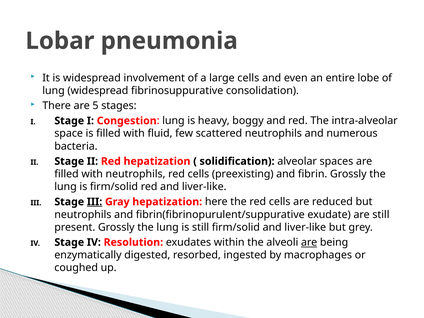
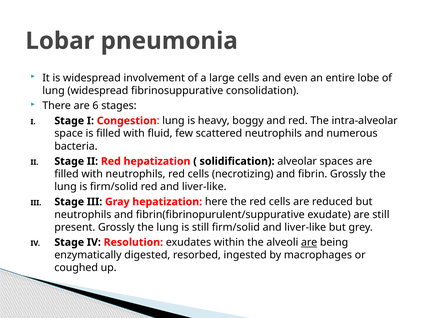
5: 5 -> 6
preexisting: preexisting -> necrotizing
III at (95, 202) underline: present -> none
